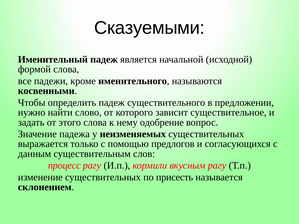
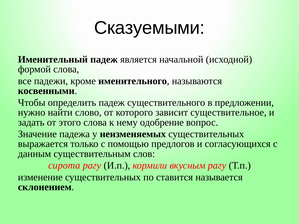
процесс: процесс -> сирота
присесть: присесть -> ставится
